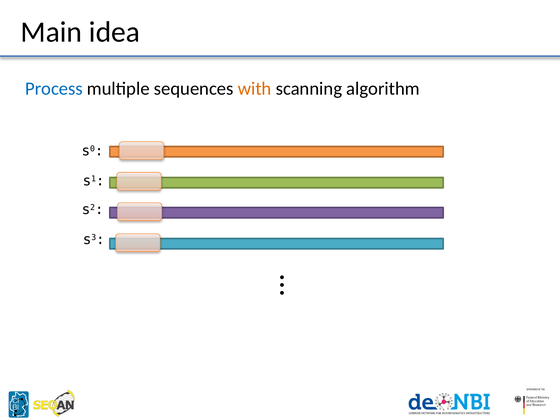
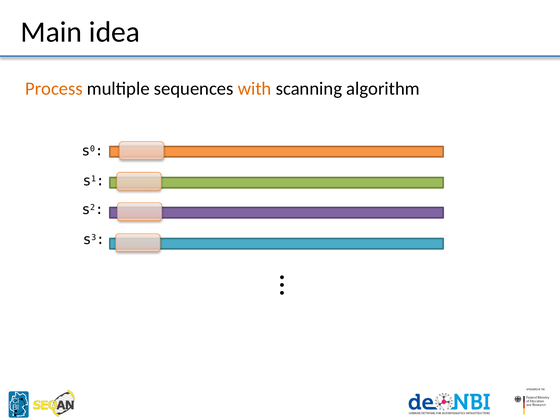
Process colour: blue -> orange
